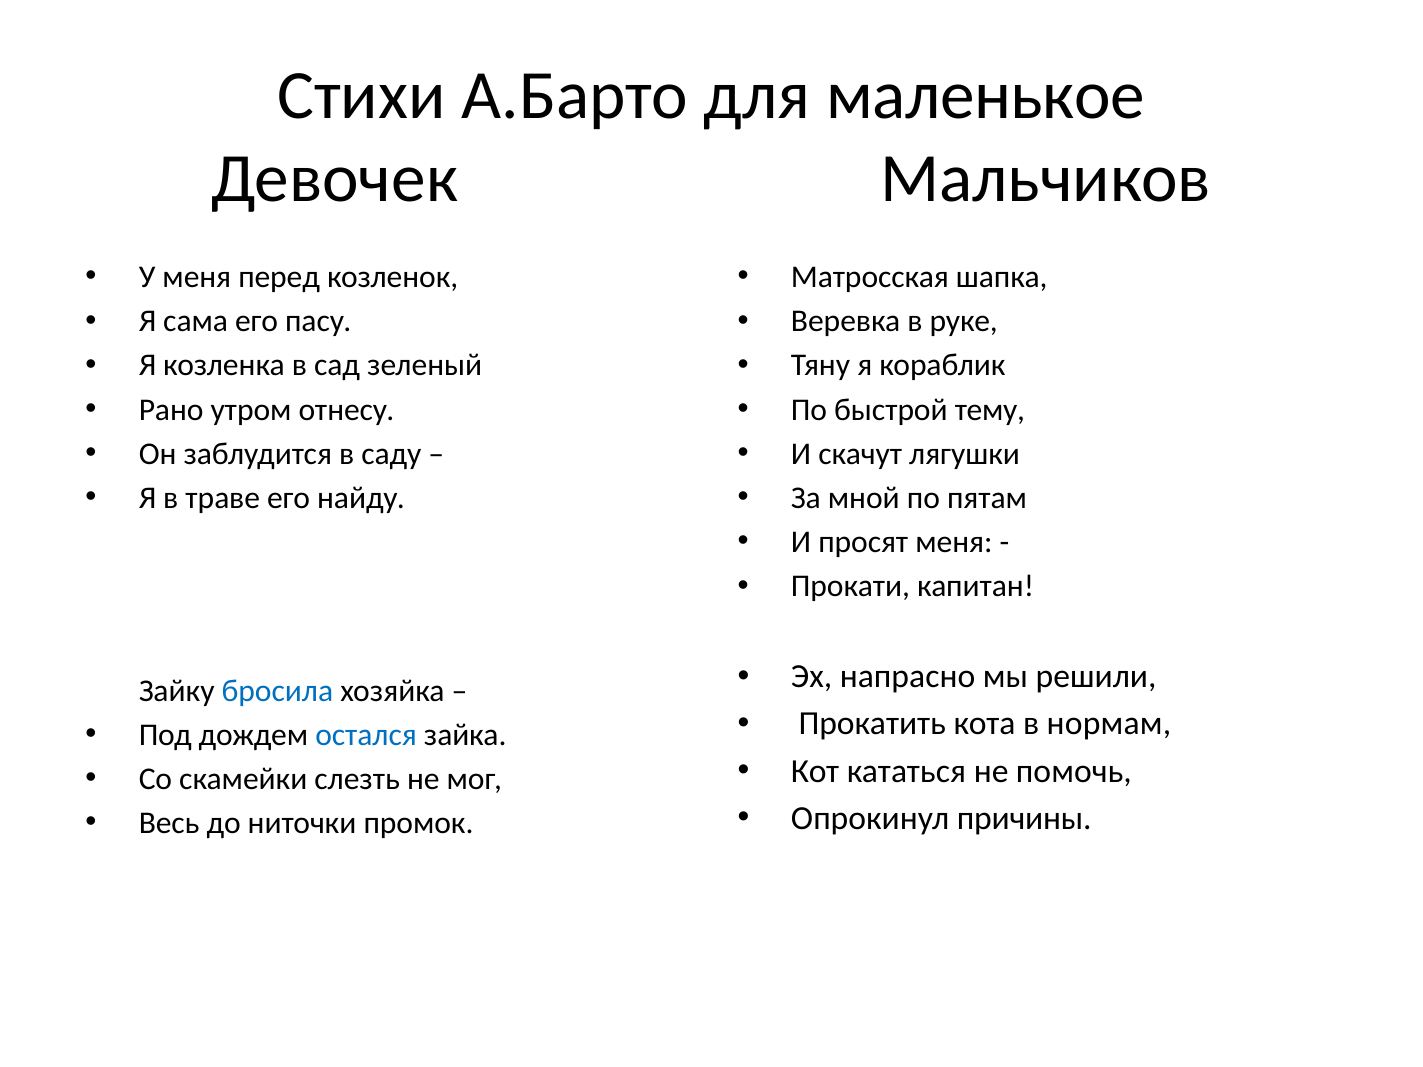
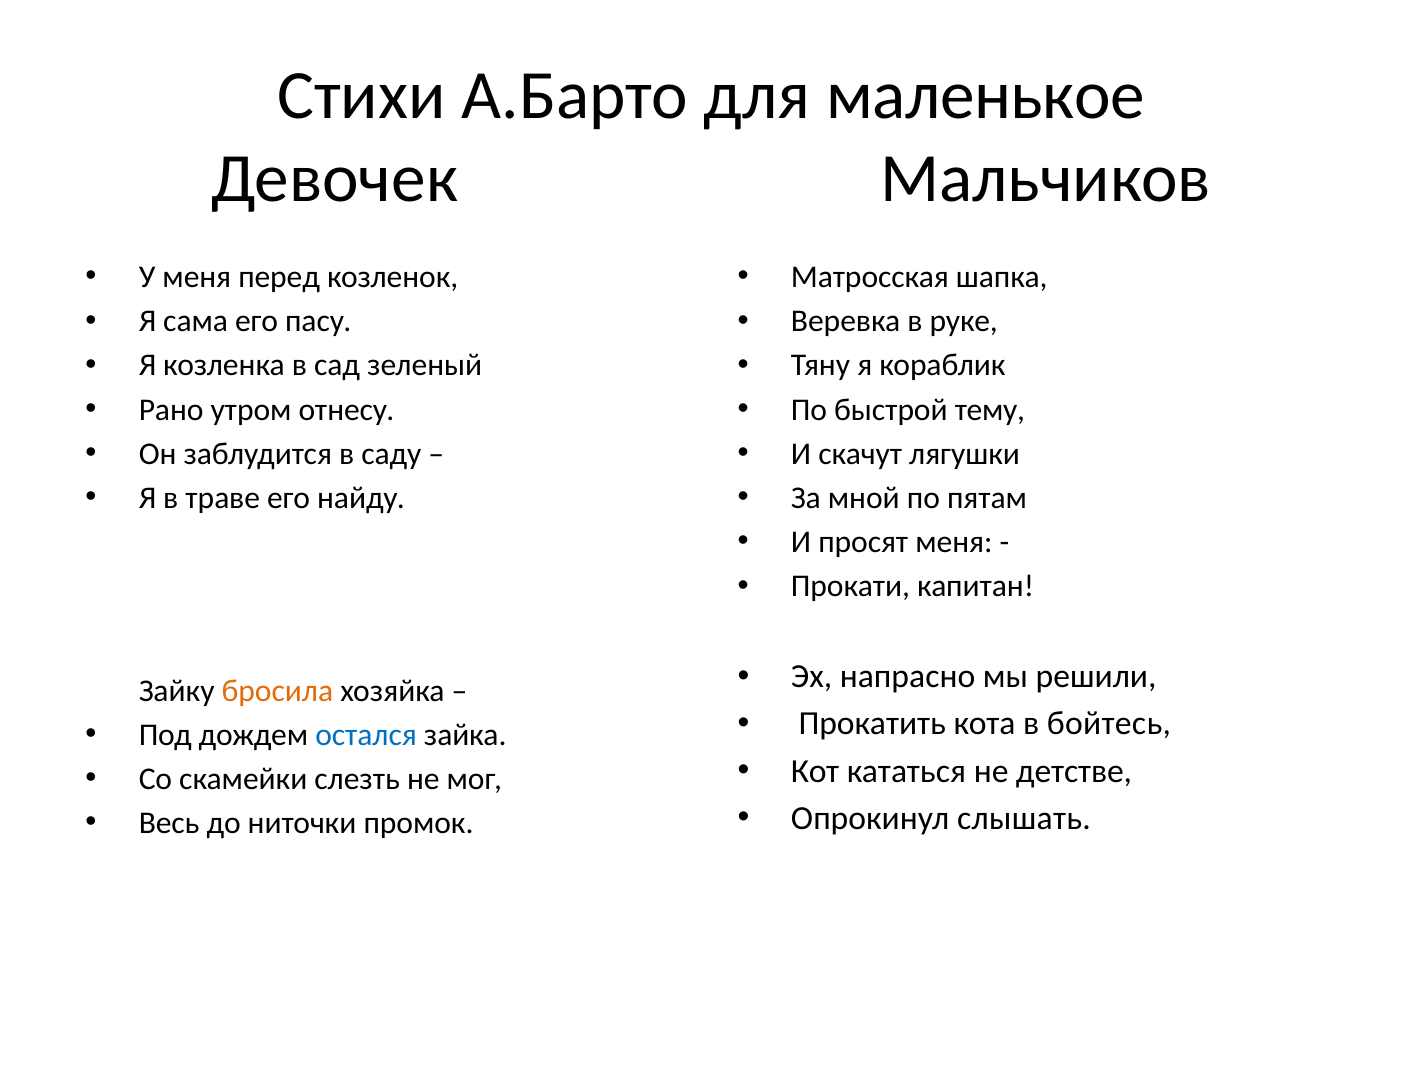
бросила colour: blue -> orange
нормам: нормам -> бойтесь
помочь: помочь -> детстве
причины: причины -> слышать
